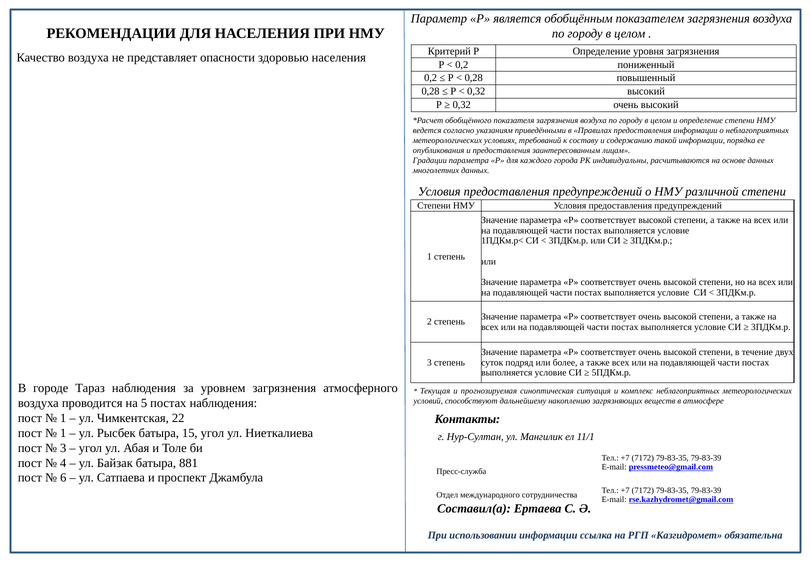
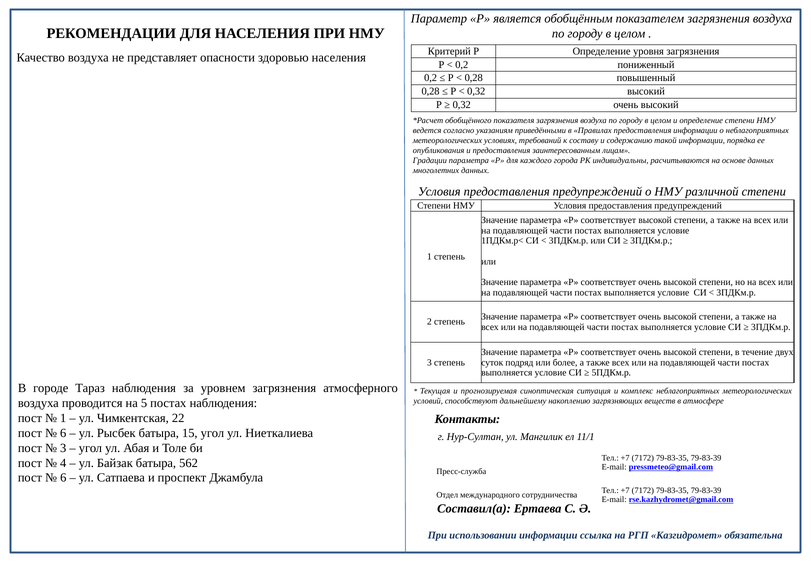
1 at (63, 432): 1 -> 6
881: 881 -> 562
